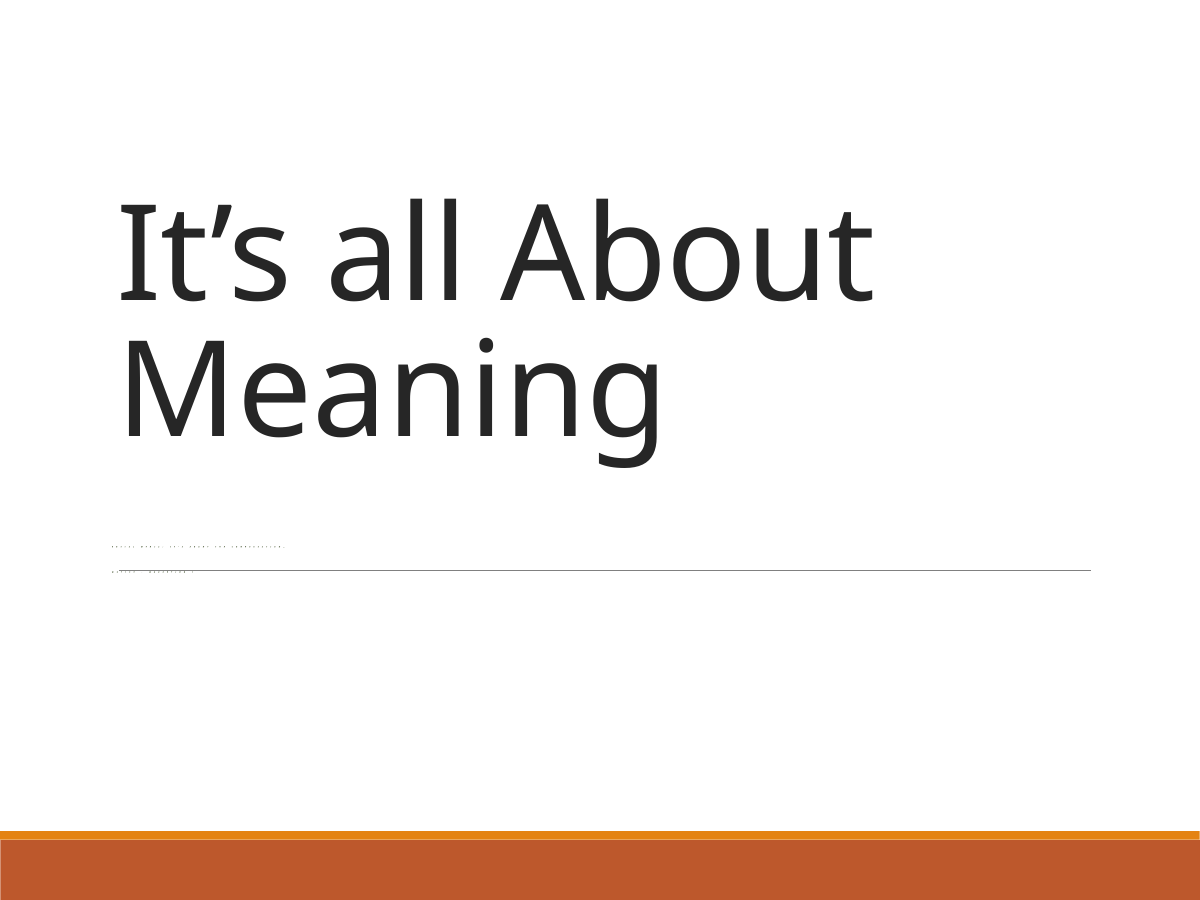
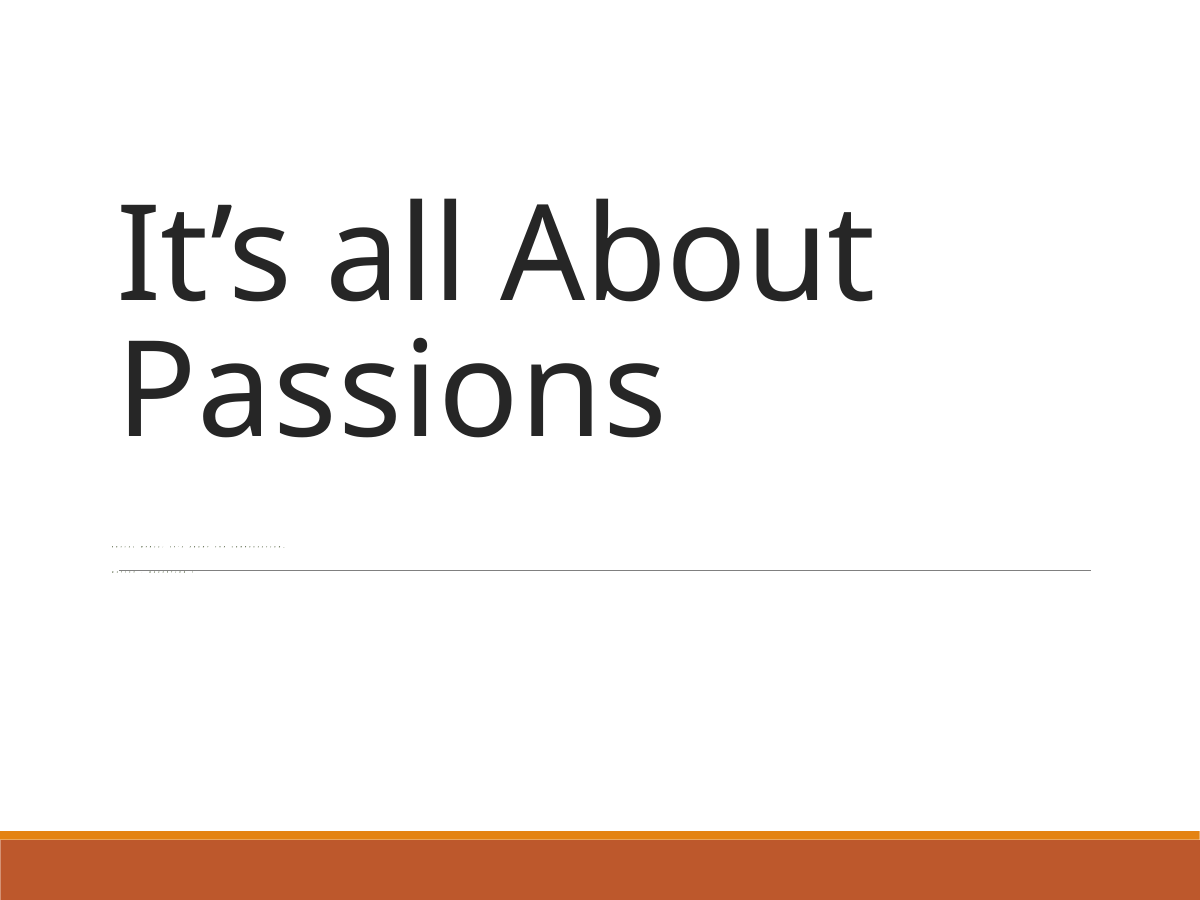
Meaning: Meaning -> Passions
